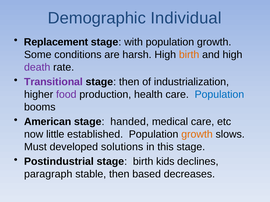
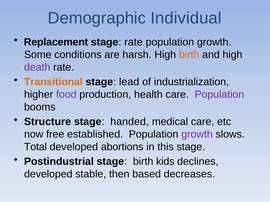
stage with: with -> rate
Transitional colour: purple -> orange
stage then: then -> lead
Population at (219, 95) colour: blue -> purple
American: American -> Structure
little: little -> free
growth at (197, 135) colour: orange -> purple
Must: Must -> Total
solutions: solutions -> abortions
paragraph at (48, 175): paragraph -> developed
